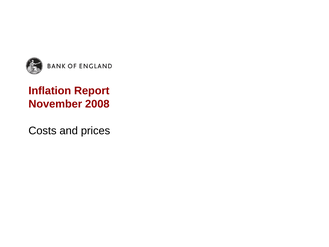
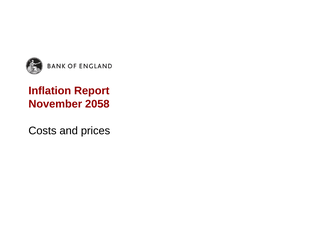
2008: 2008 -> 2058
